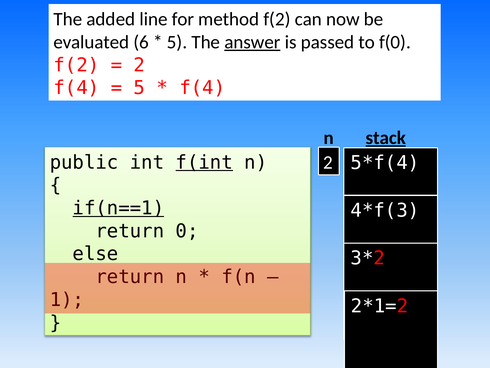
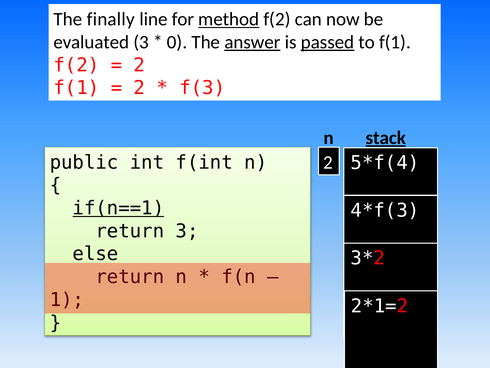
added: added -> finally
method underline: none -> present
evaluated 6: 6 -> 3
5 at (177, 42): 5 -> 0
passed underline: none -> present
to f(0: f(0 -> f(1
f(4 at (76, 88): f(4 -> f(1
5 at (139, 88): 5 -> 2
f(4 at (202, 88): f(4 -> f(3
f(int underline: present -> none
return 0: 0 -> 3
